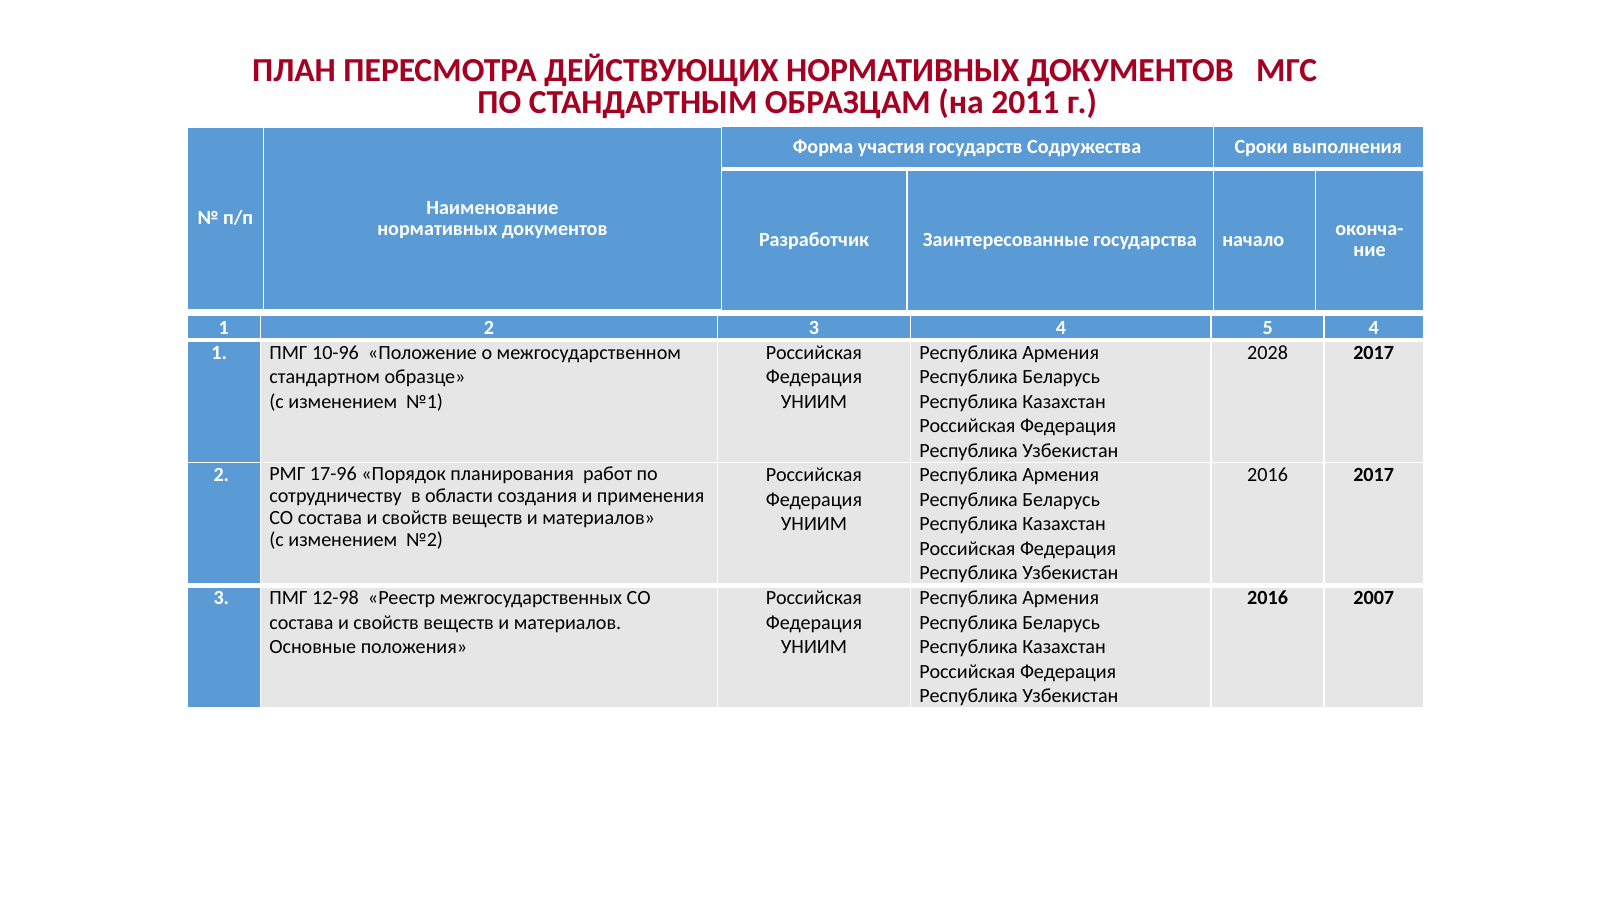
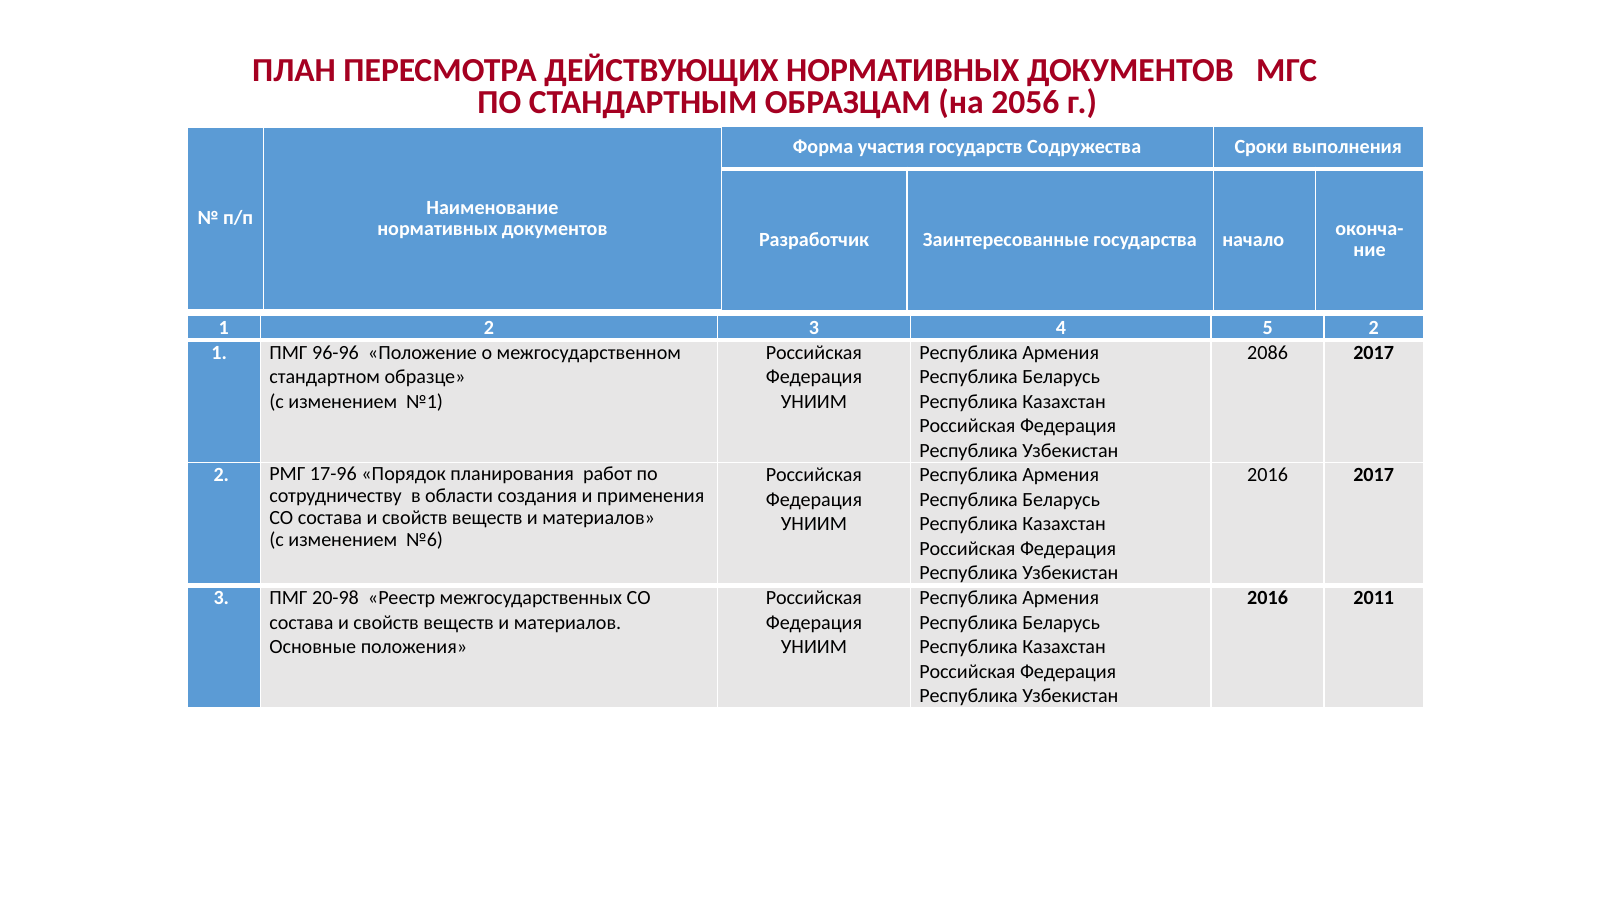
2011: 2011 -> 2056
5 4: 4 -> 2
10-96: 10-96 -> 96-96
2028: 2028 -> 2086
№2: №2 -> №6
12-98: 12-98 -> 20-98
2007: 2007 -> 2011
